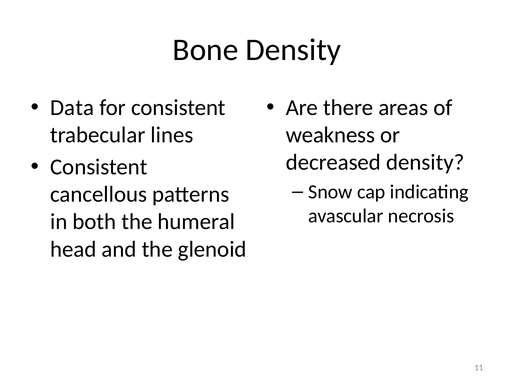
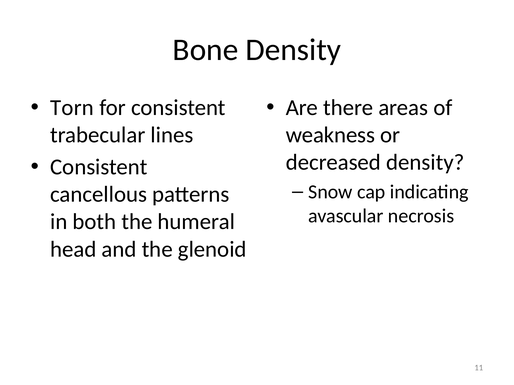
Data: Data -> Torn
